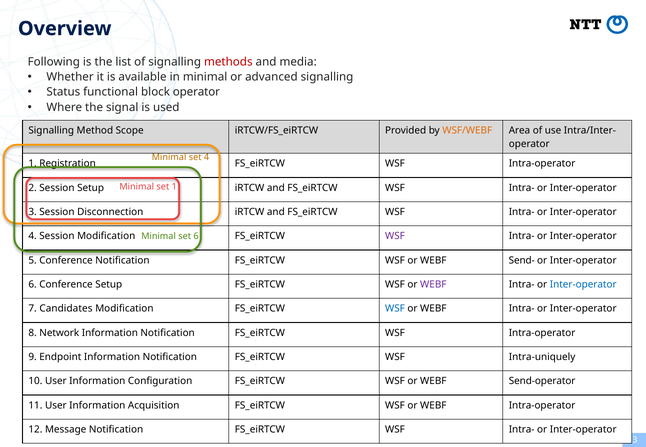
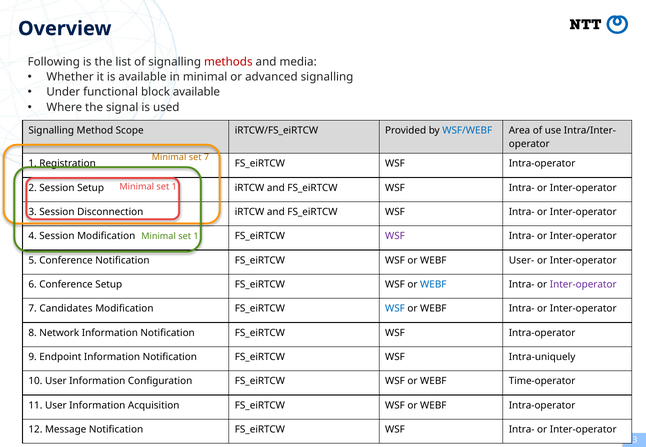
Status: Status -> Under
block operator: operator -> available
WSF/WEBF colour: orange -> blue
set 4: 4 -> 7
6 at (196, 236): 6 -> 1
Send-: Send- -> User-
WEBF at (433, 285) colour: purple -> blue
Inter-operator at (583, 285) colour: blue -> purple
Send-operator: Send-operator -> Time-operator
